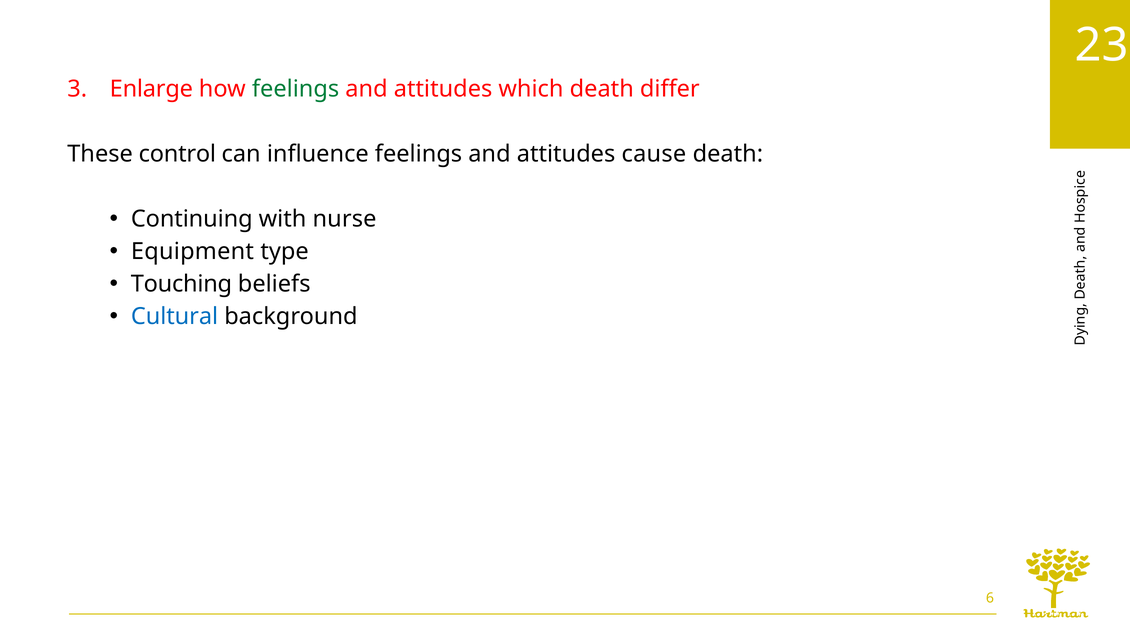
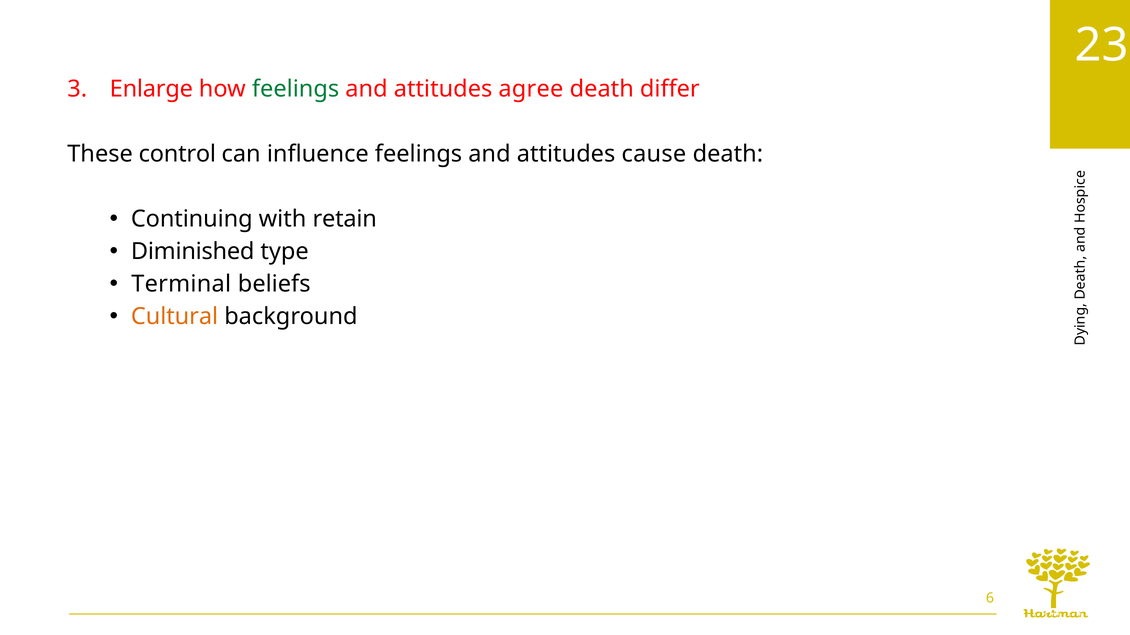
which: which -> agree
nurse: nurse -> retain
Equipment: Equipment -> Diminished
Touching: Touching -> Terminal
Cultural colour: blue -> orange
